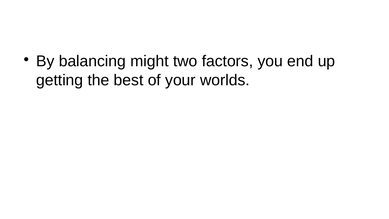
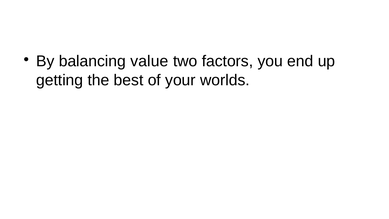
might: might -> value
